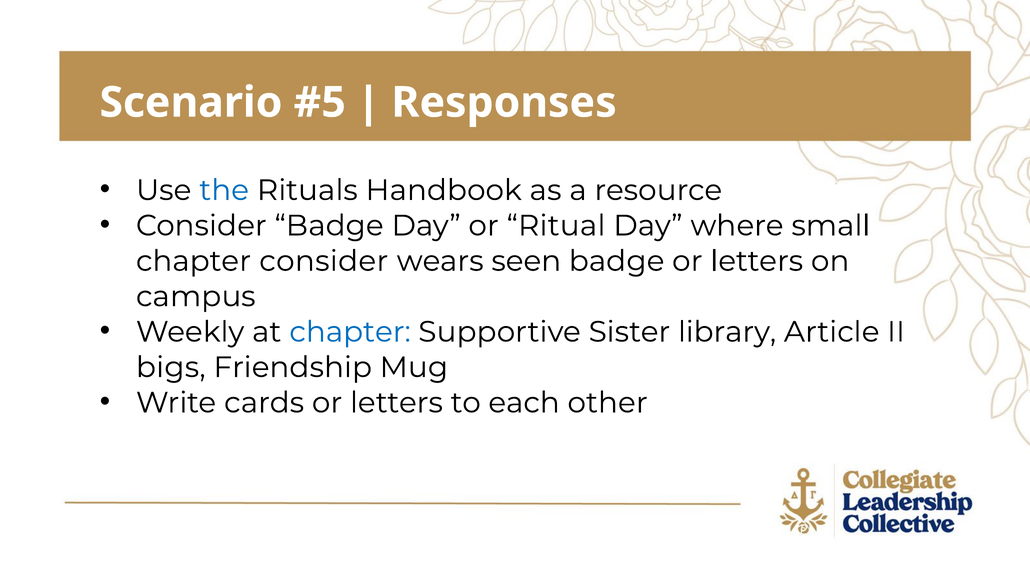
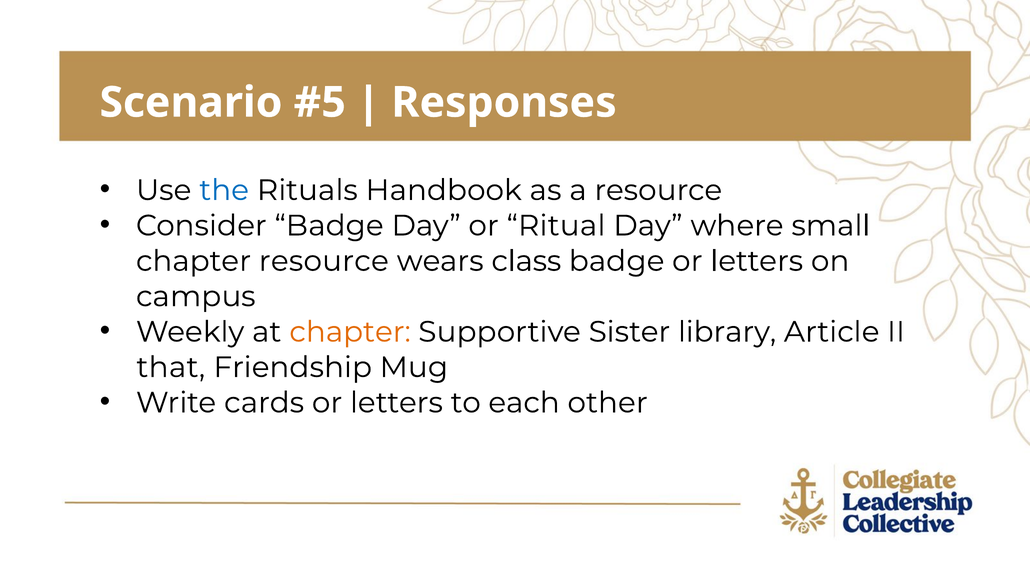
chapter consider: consider -> resource
seen: seen -> class
chapter at (350, 332) colour: blue -> orange
bigs: bigs -> that
